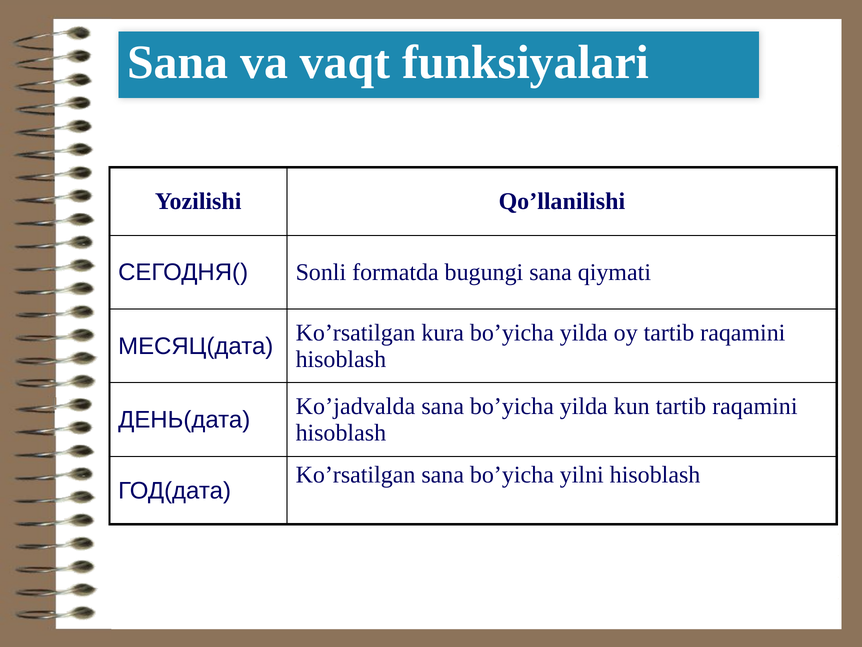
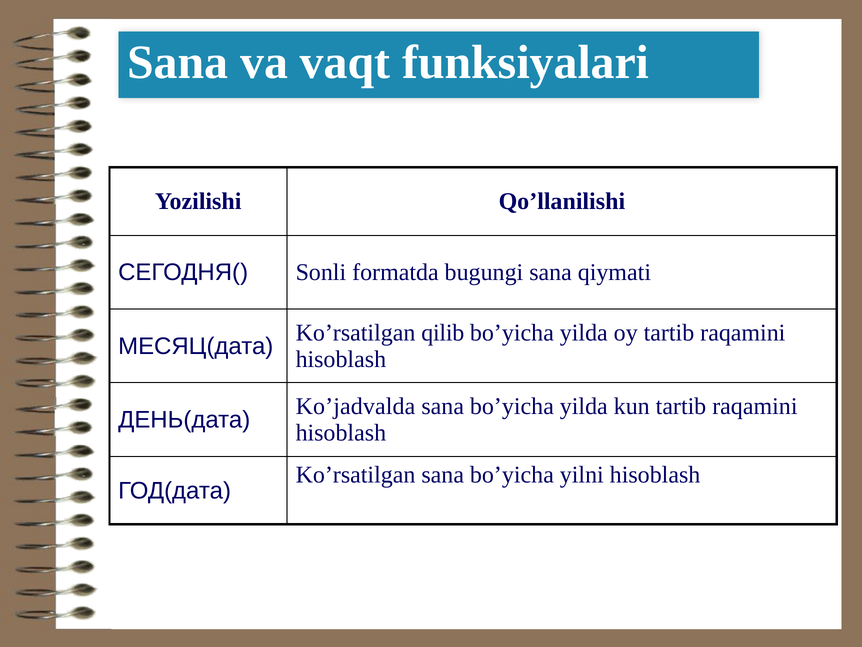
kura: kura -> qilib
